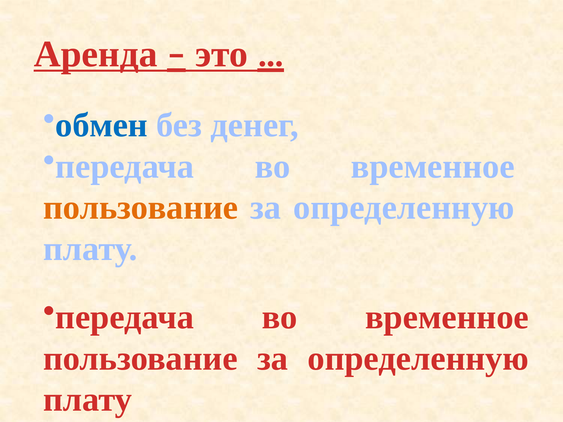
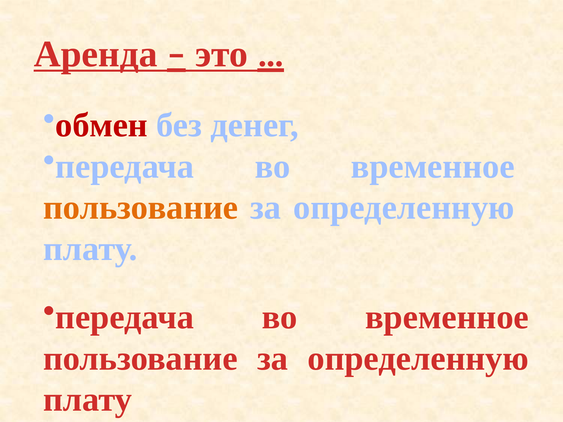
обмен colour: blue -> red
